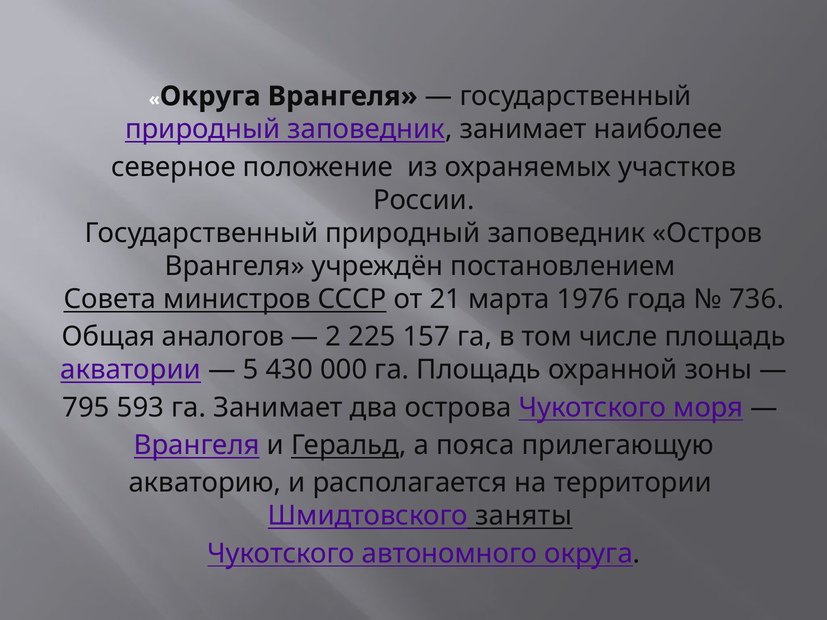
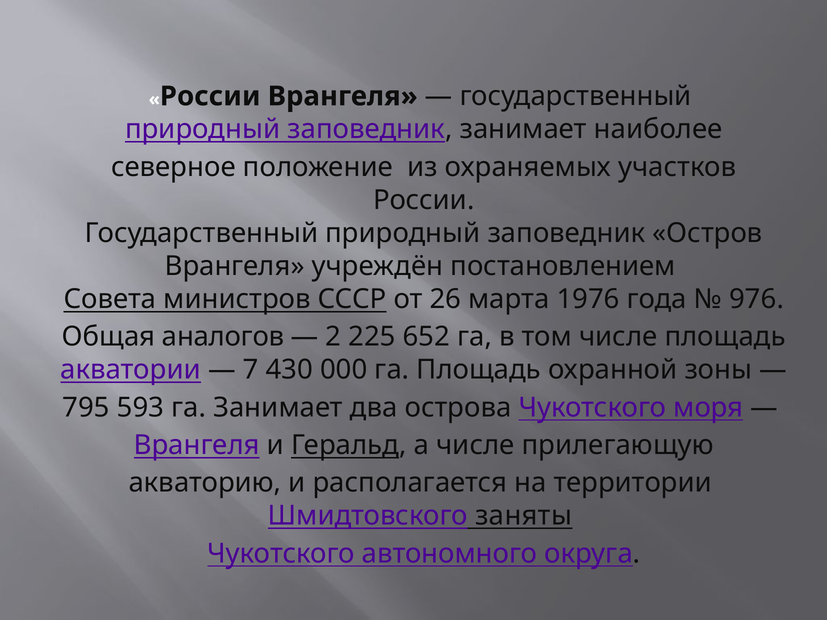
Округа at (210, 96): Округа -> России
21: 21 -> 26
736: 736 -> 976
157: 157 -> 652
5: 5 -> 7
а пояса: пояса -> числе
